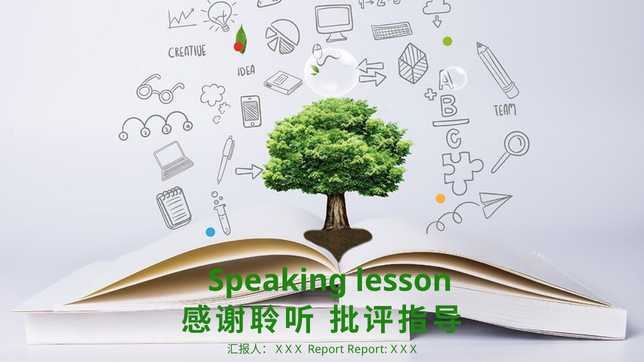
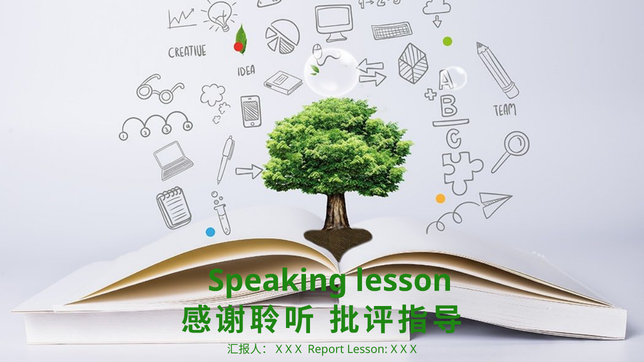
Report Report: Report -> Lesson
